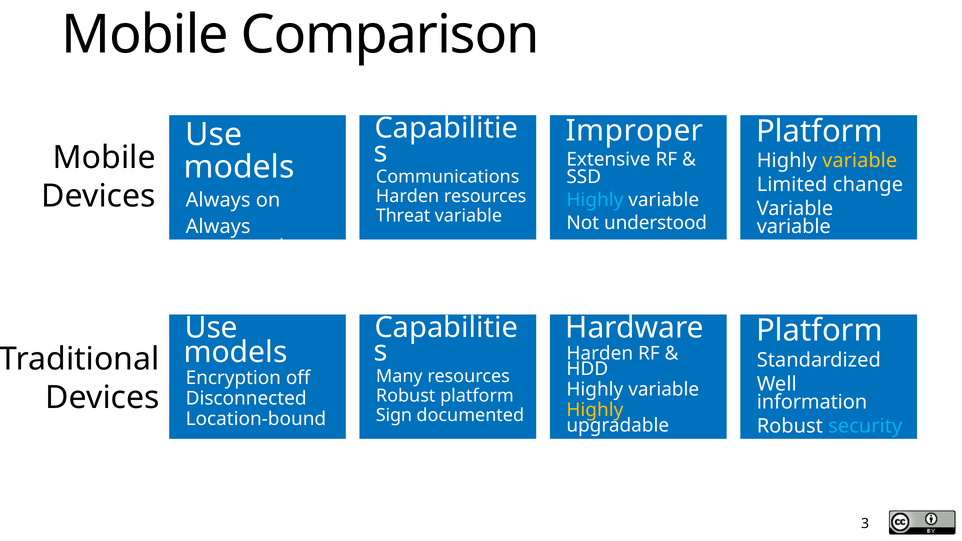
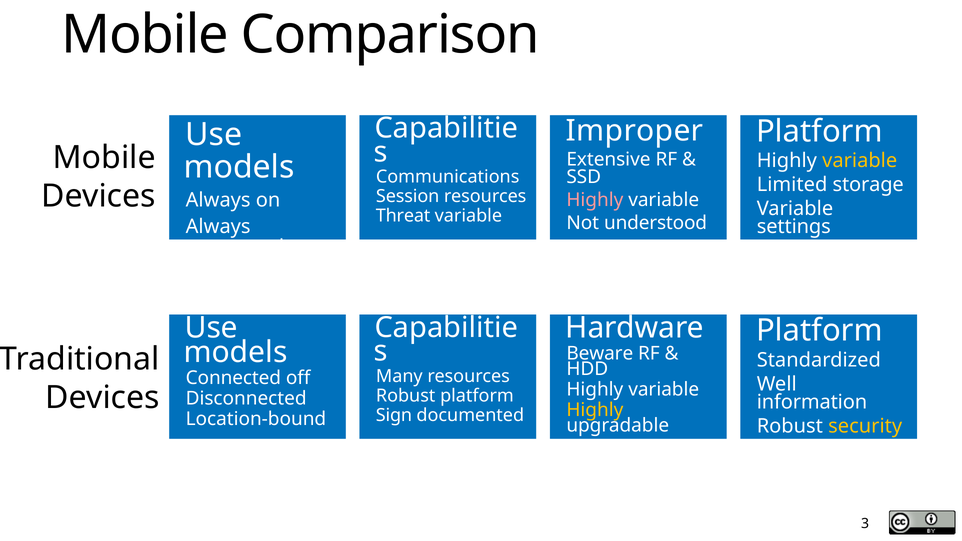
change: change -> storage
Harden at (408, 196): Harden -> Session
Highly at (595, 200) colour: light blue -> pink
variable at (794, 227): variable -> settings
Harden at (600, 354): Harden -> Beware
Encryption at (233, 378): Encryption -> Connected
security colour: light blue -> yellow
